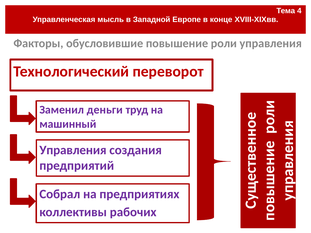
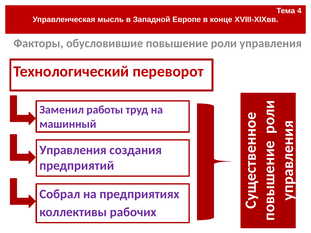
деньги: деньги -> работы
